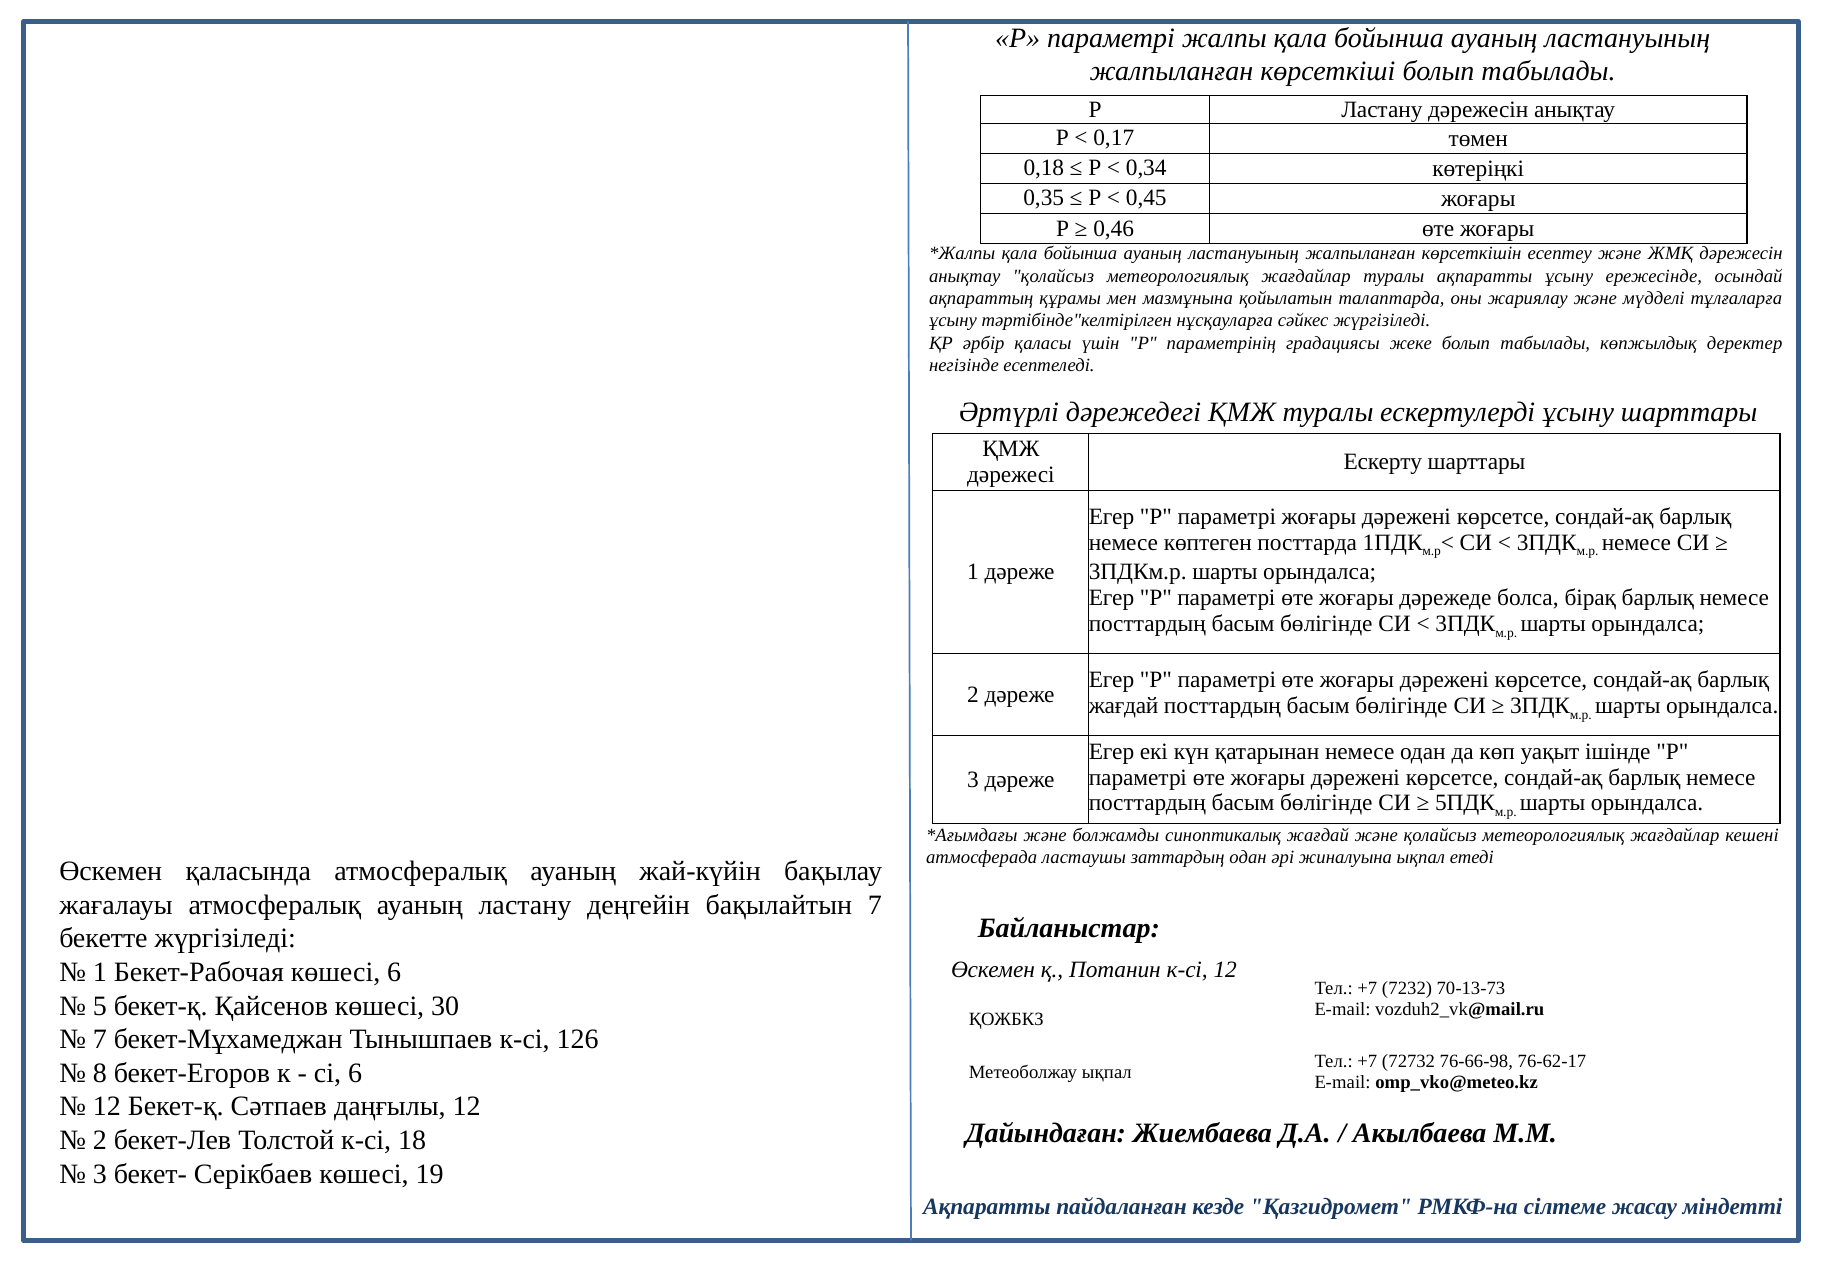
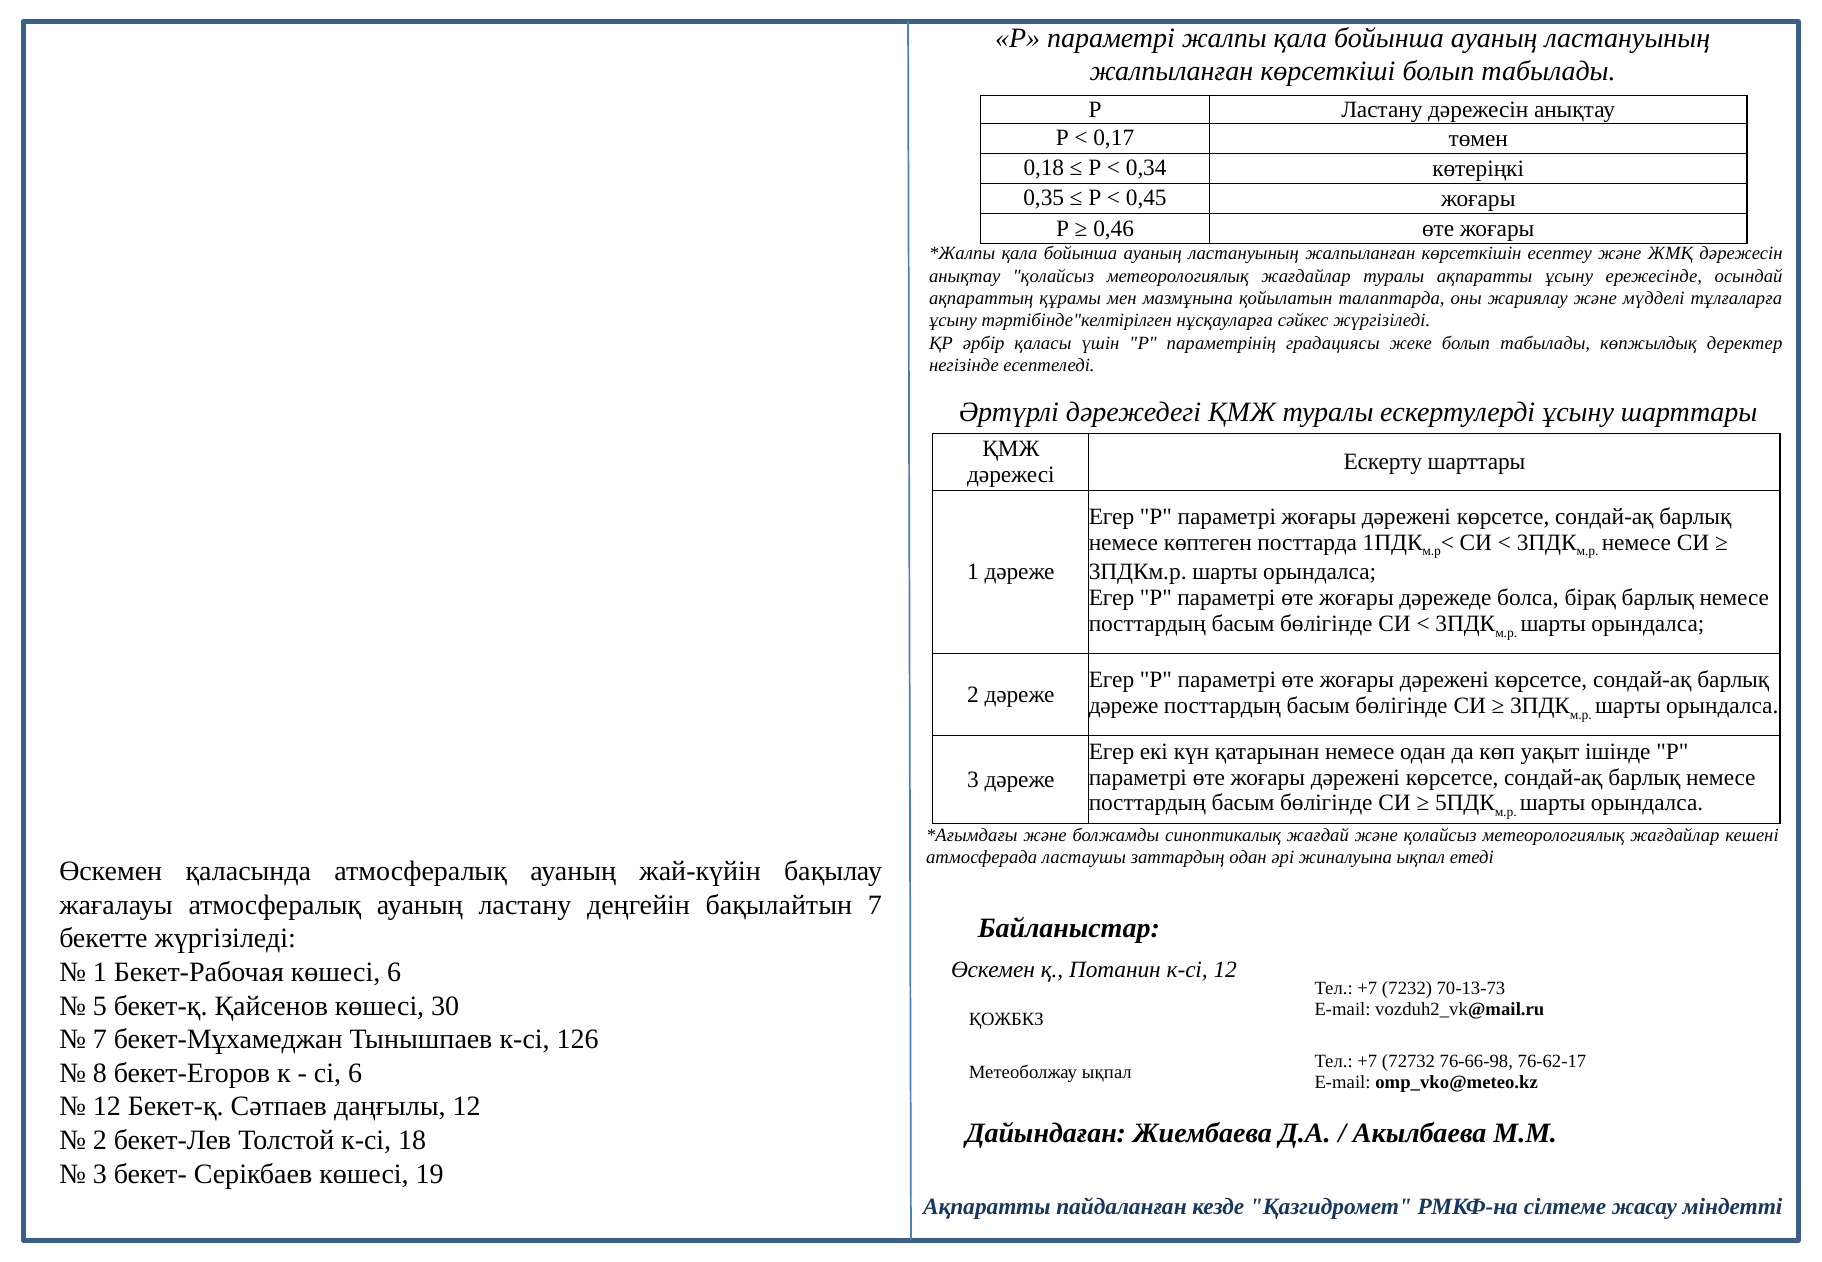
жағдай at (1124, 705): жағдай -> дәреже
